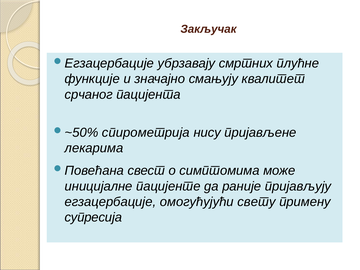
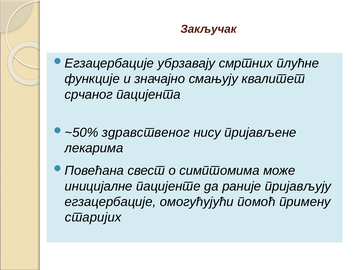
спирометрија: спирометрија -> здравственог
свету: свету -> помоћ
супресија: супресија -> старијих
